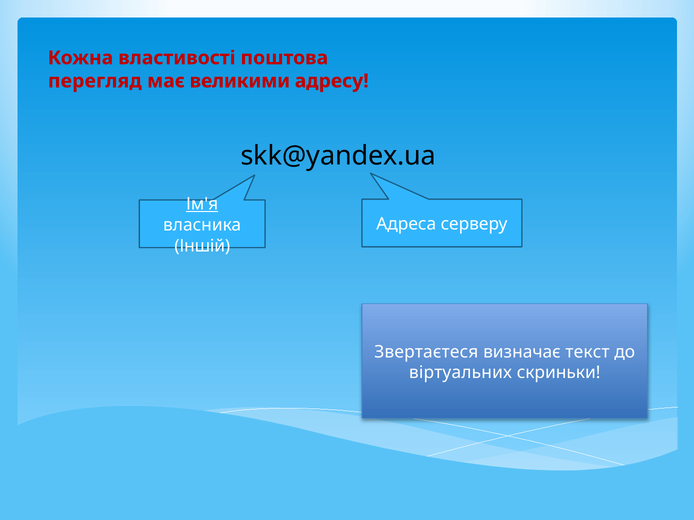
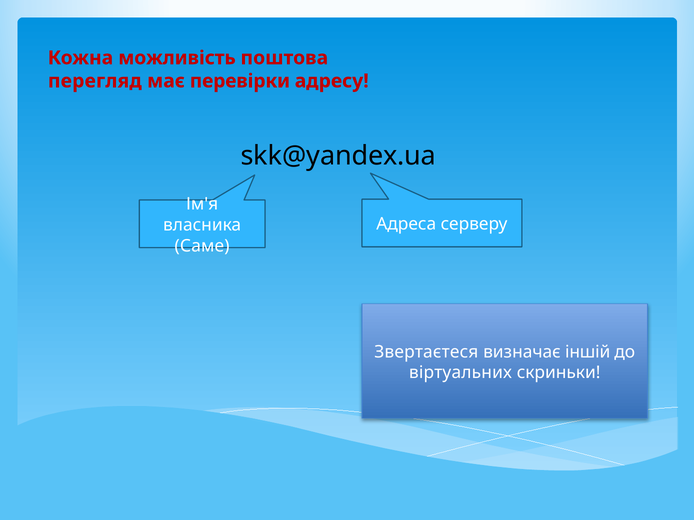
властивості: властивості -> можливість
великими: великими -> перевірки
Ім'я underline: present -> none
Іншій: Іншій -> Саме
текст: текст -> іншій
